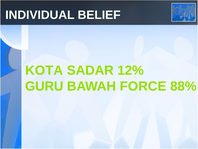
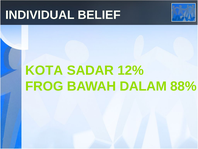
GURU: GURU -> FROG
FORCE: FORCE -> DALAM
